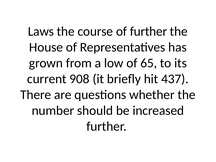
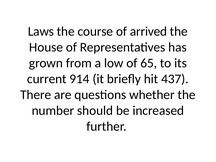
of further: further -> arrived
908: 908 -> 914
